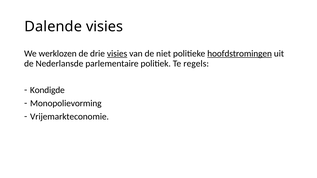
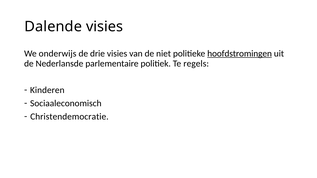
werklozen: werklozen -> onderwijs
visies at (117, 54) underline: present -> none
Kondigde: Kondigde -> Kinderen
Monopolievorming: Monopolievorming -> Sociaaleconomisch
Vrijemarkteconomie: Vrijemarkteconomie -> Christendemocratie
